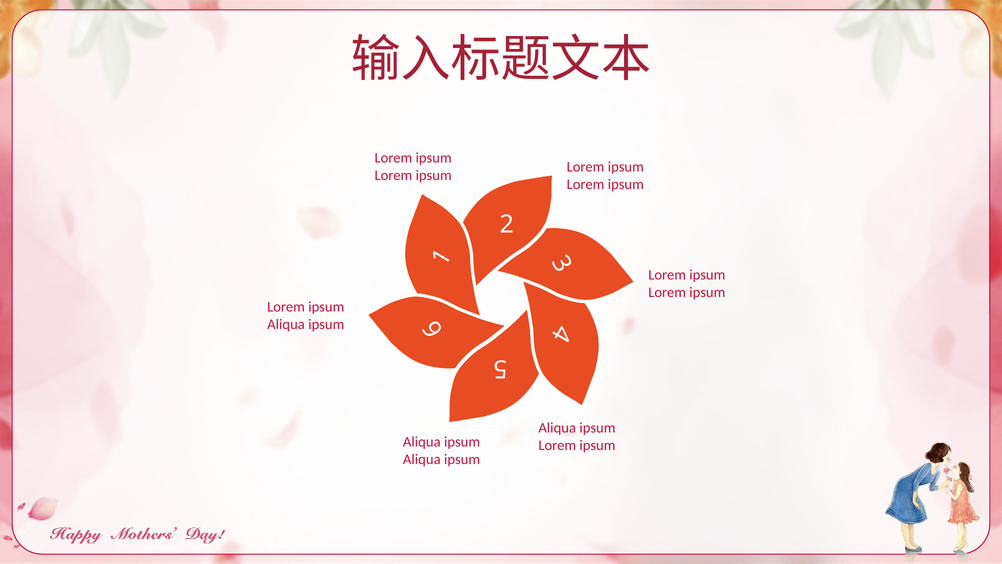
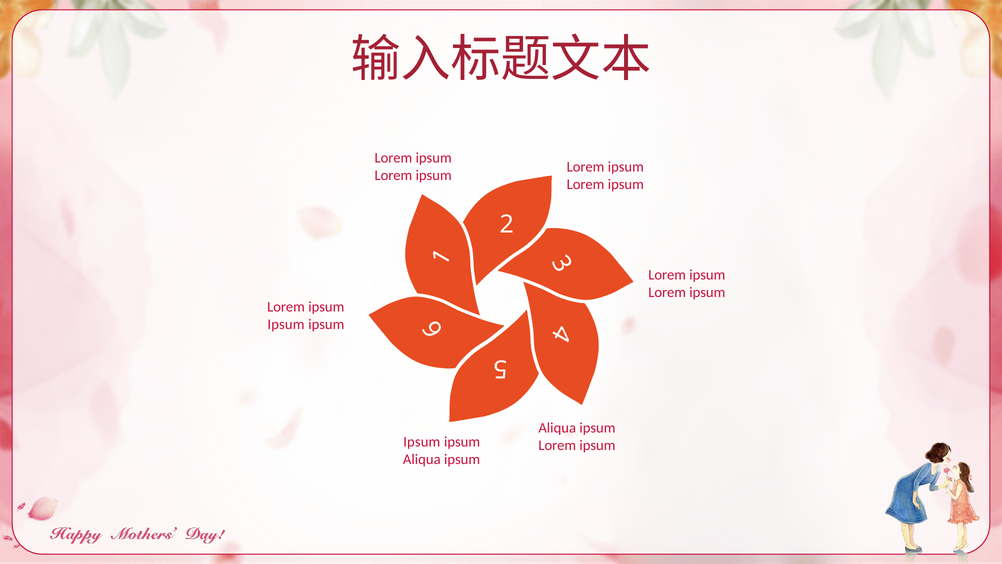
Aliqua at (286, 324): Aliqua -> Ipsum
Aliqua at (422, 442): Aliqua -> Ipsum
